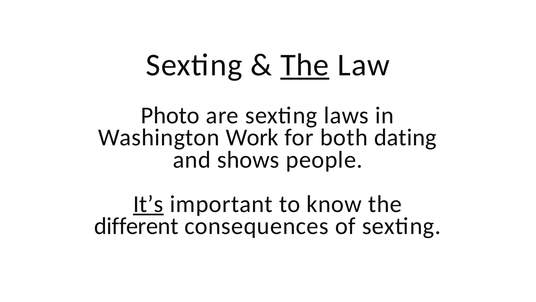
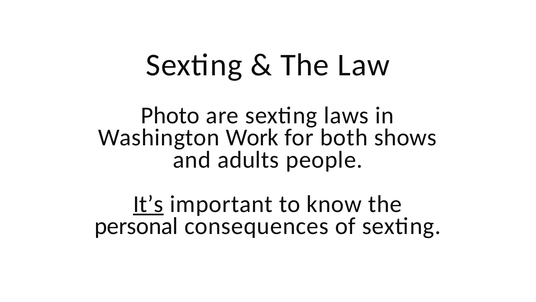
The at (305, 65) underline: present -> none
dating: dating -> shows
shows: shows -> adults
different: different -> personal
